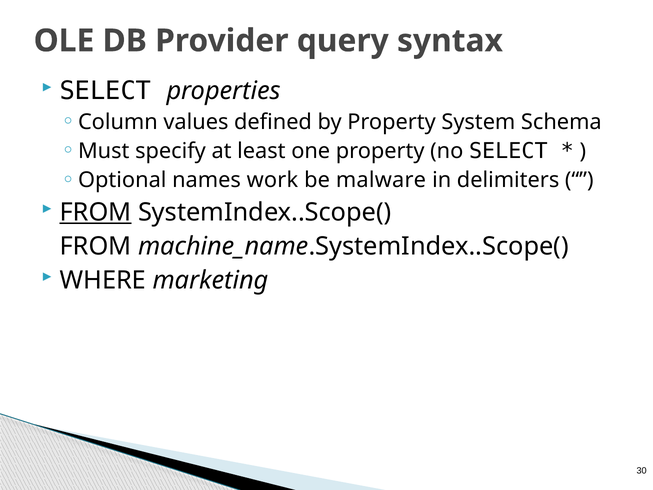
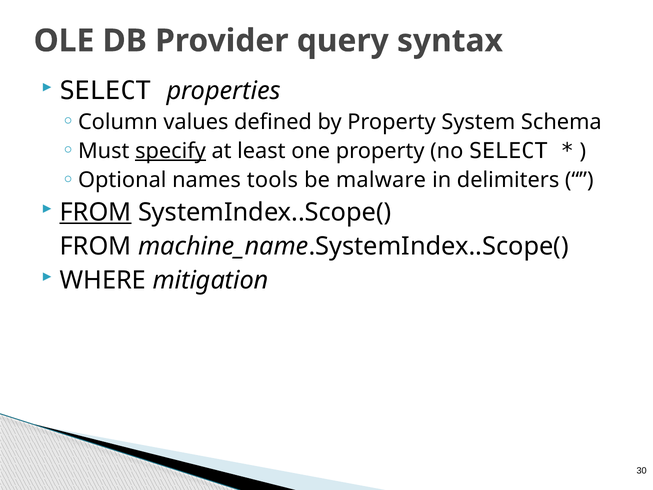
specify underline: none -> present
work: work -> tools
marketing: marketing -> mitigation
